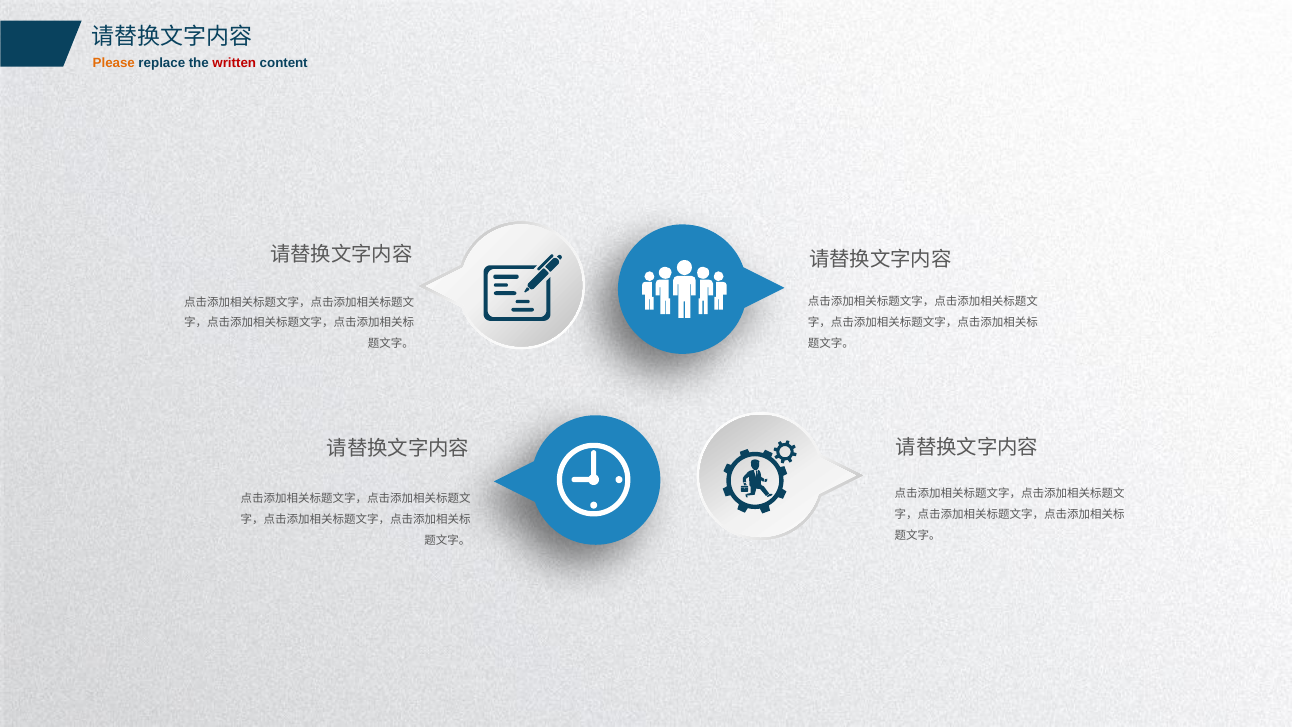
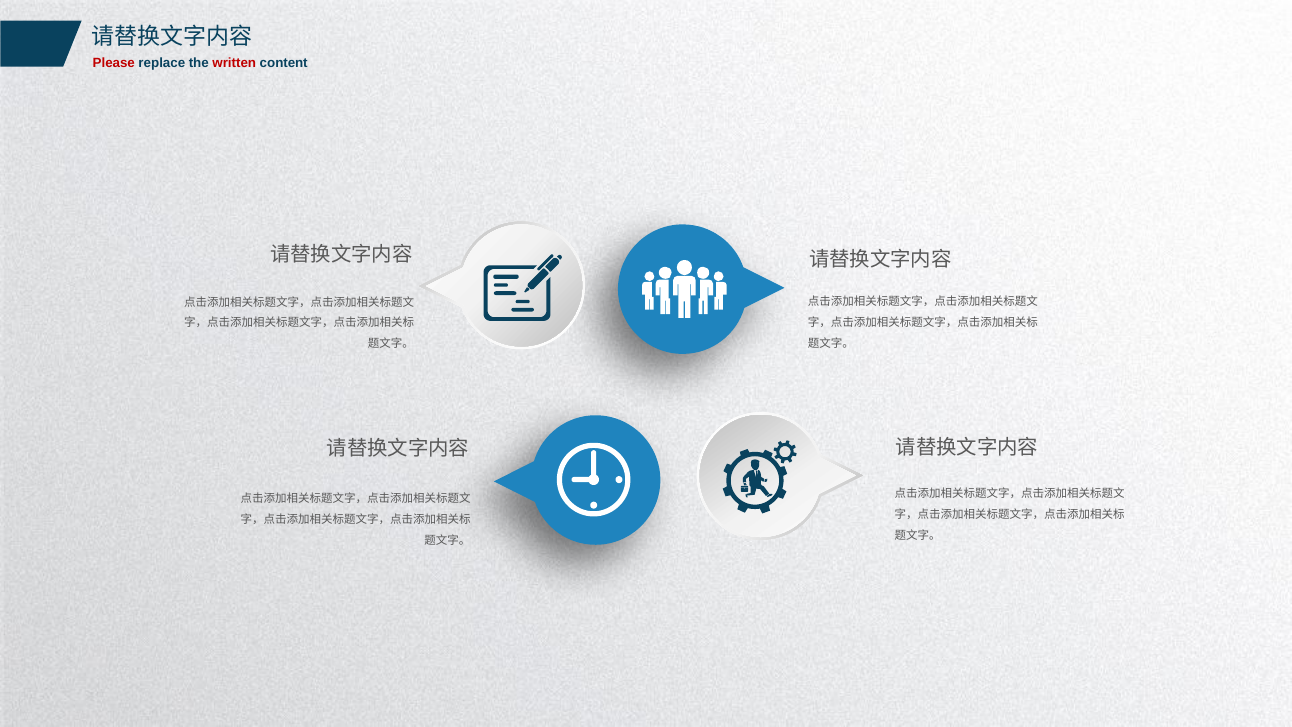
Please colour: orange -> red
